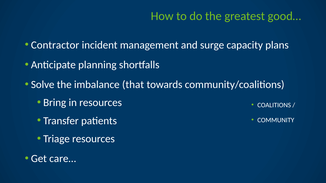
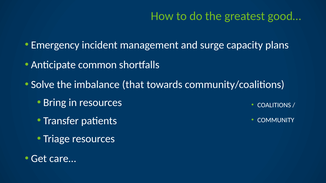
Contractor: Contractor -> Emergency
planning: planning -> common
